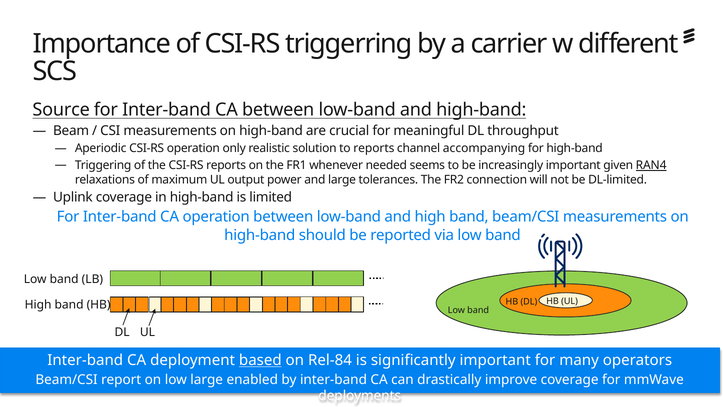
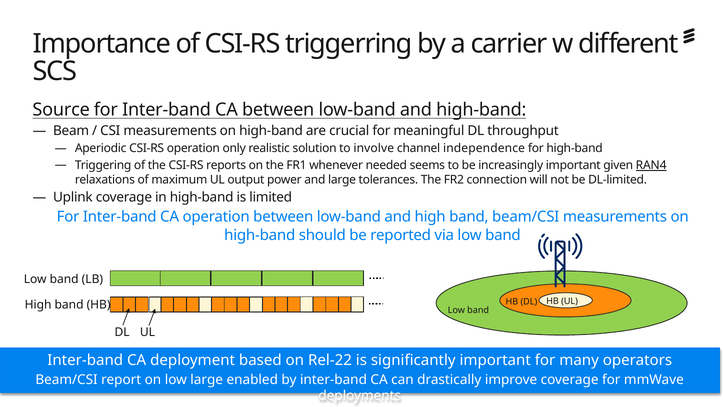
to reports: reports -> involve
accompanying: accompanying -> independence
based underline: present -> none
Rel-84: Rel-84 -> Rel-22
